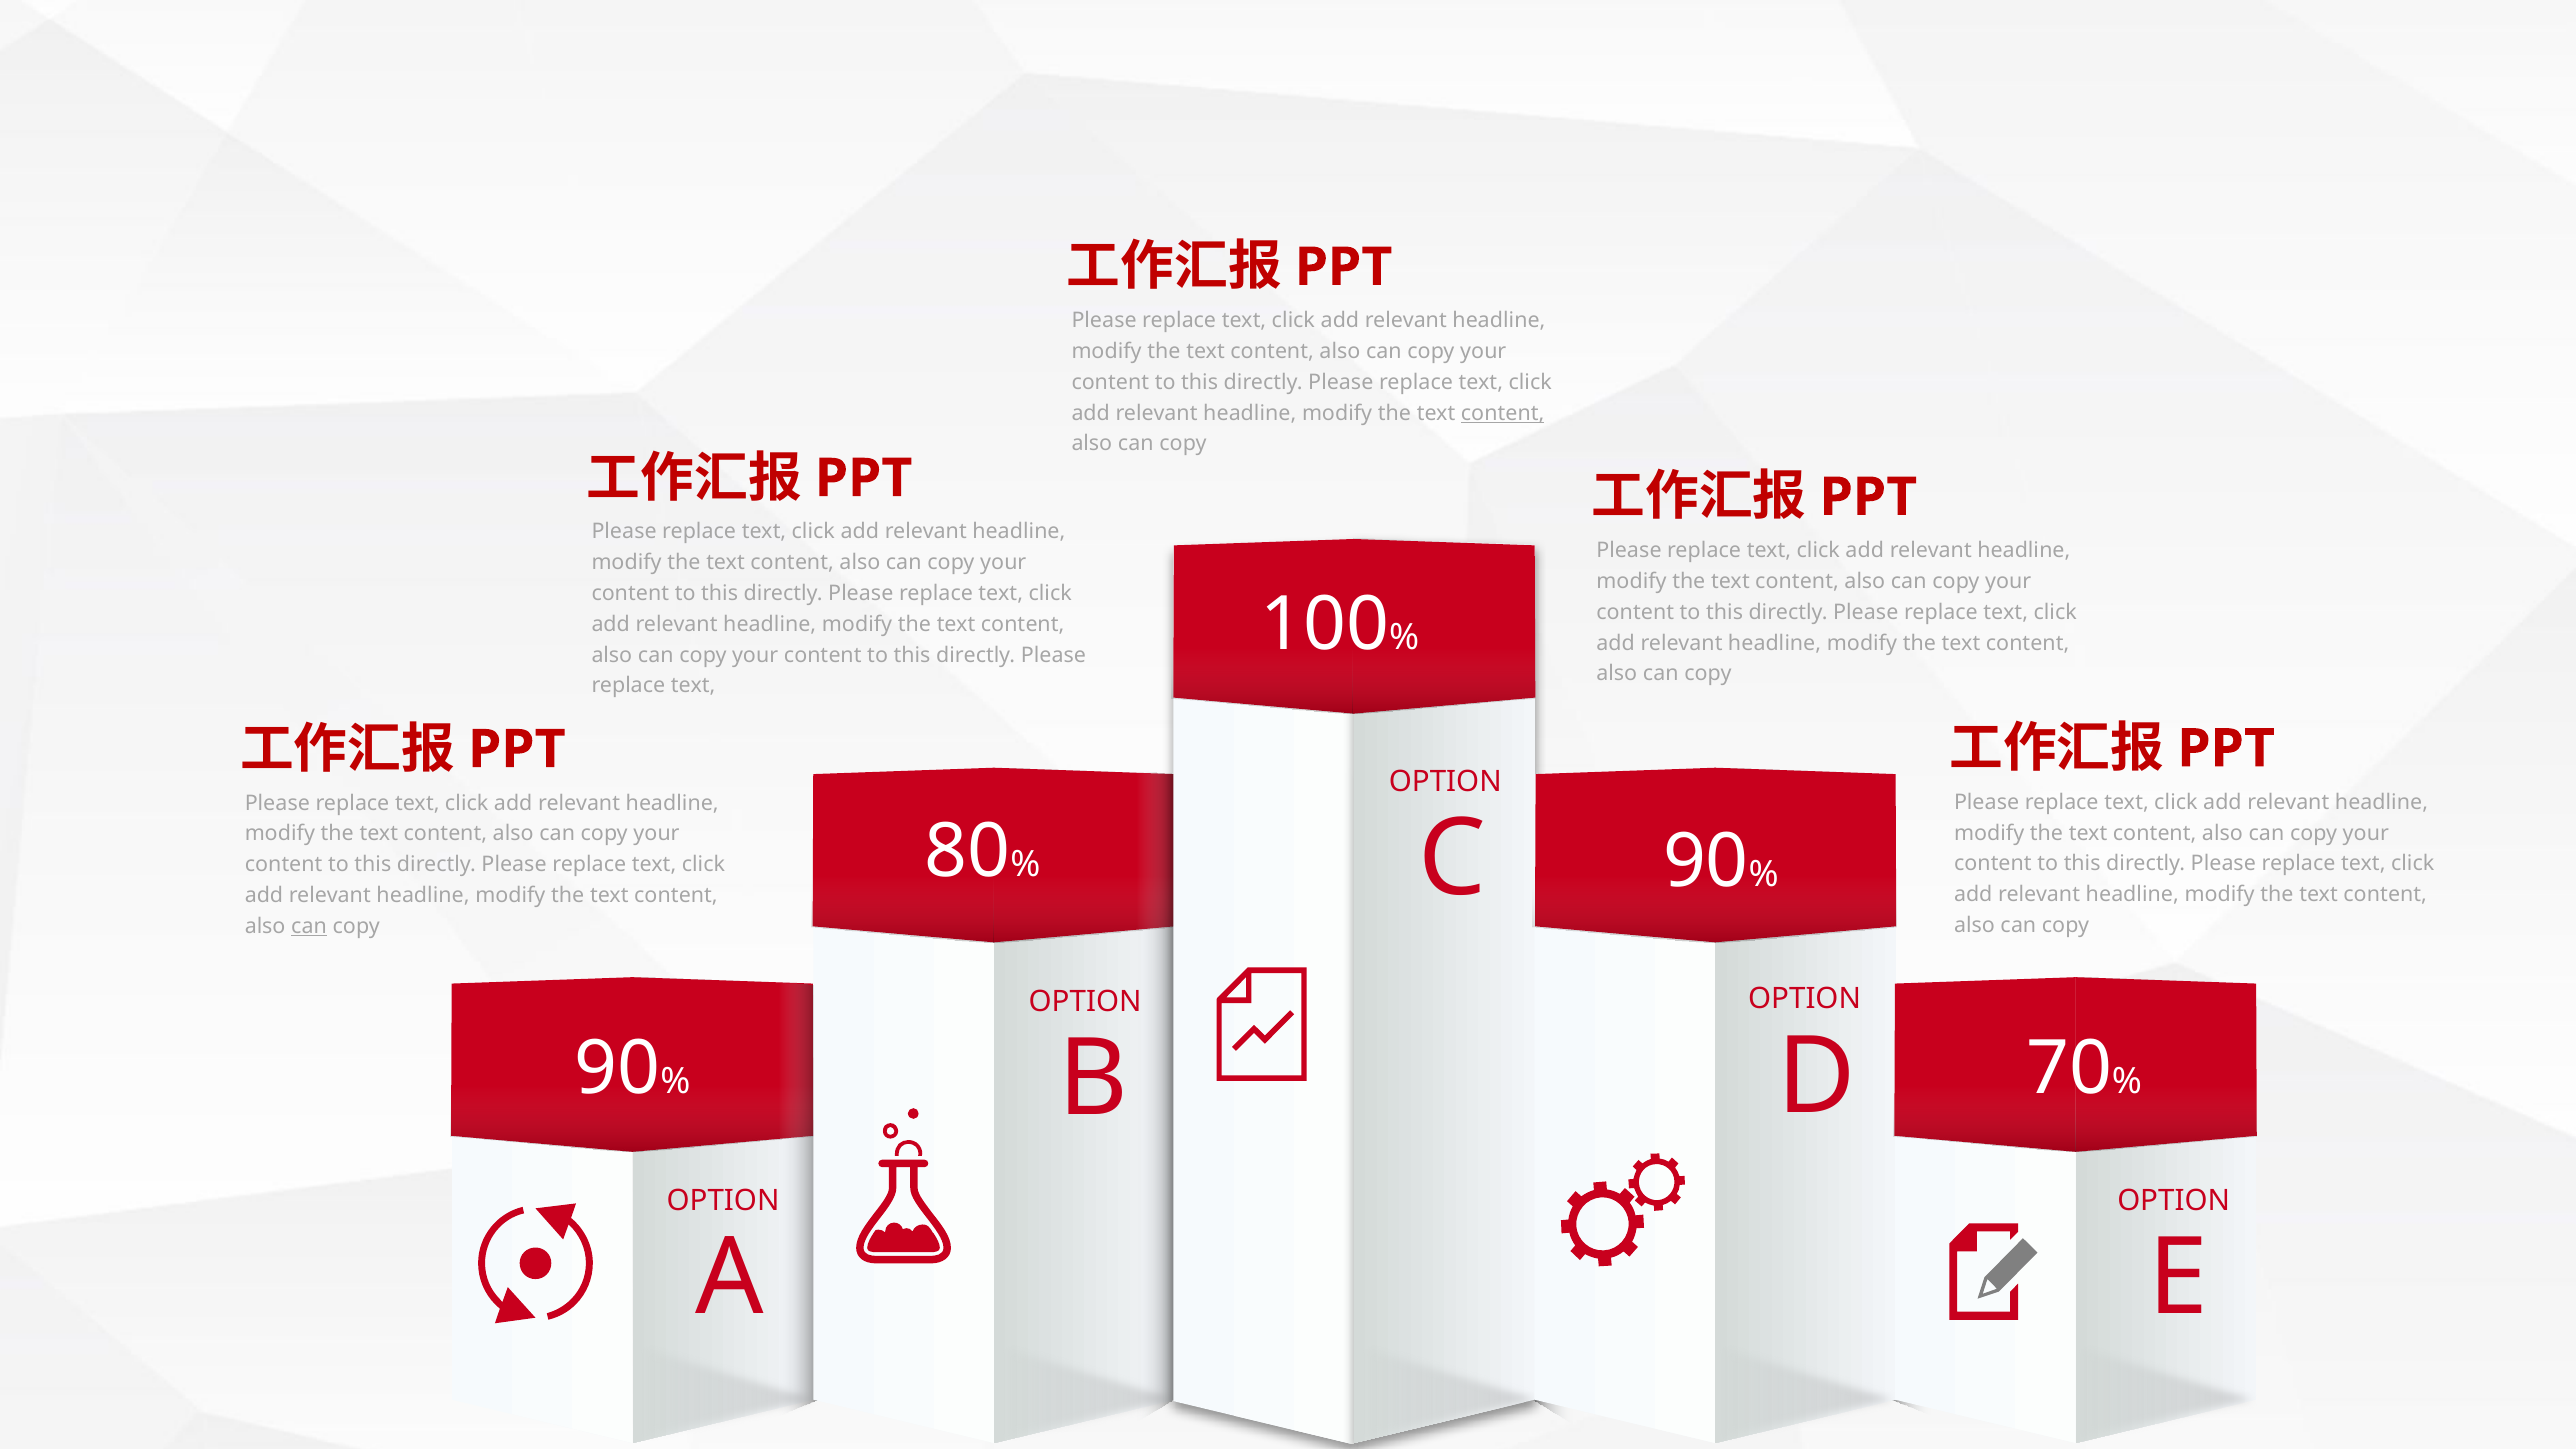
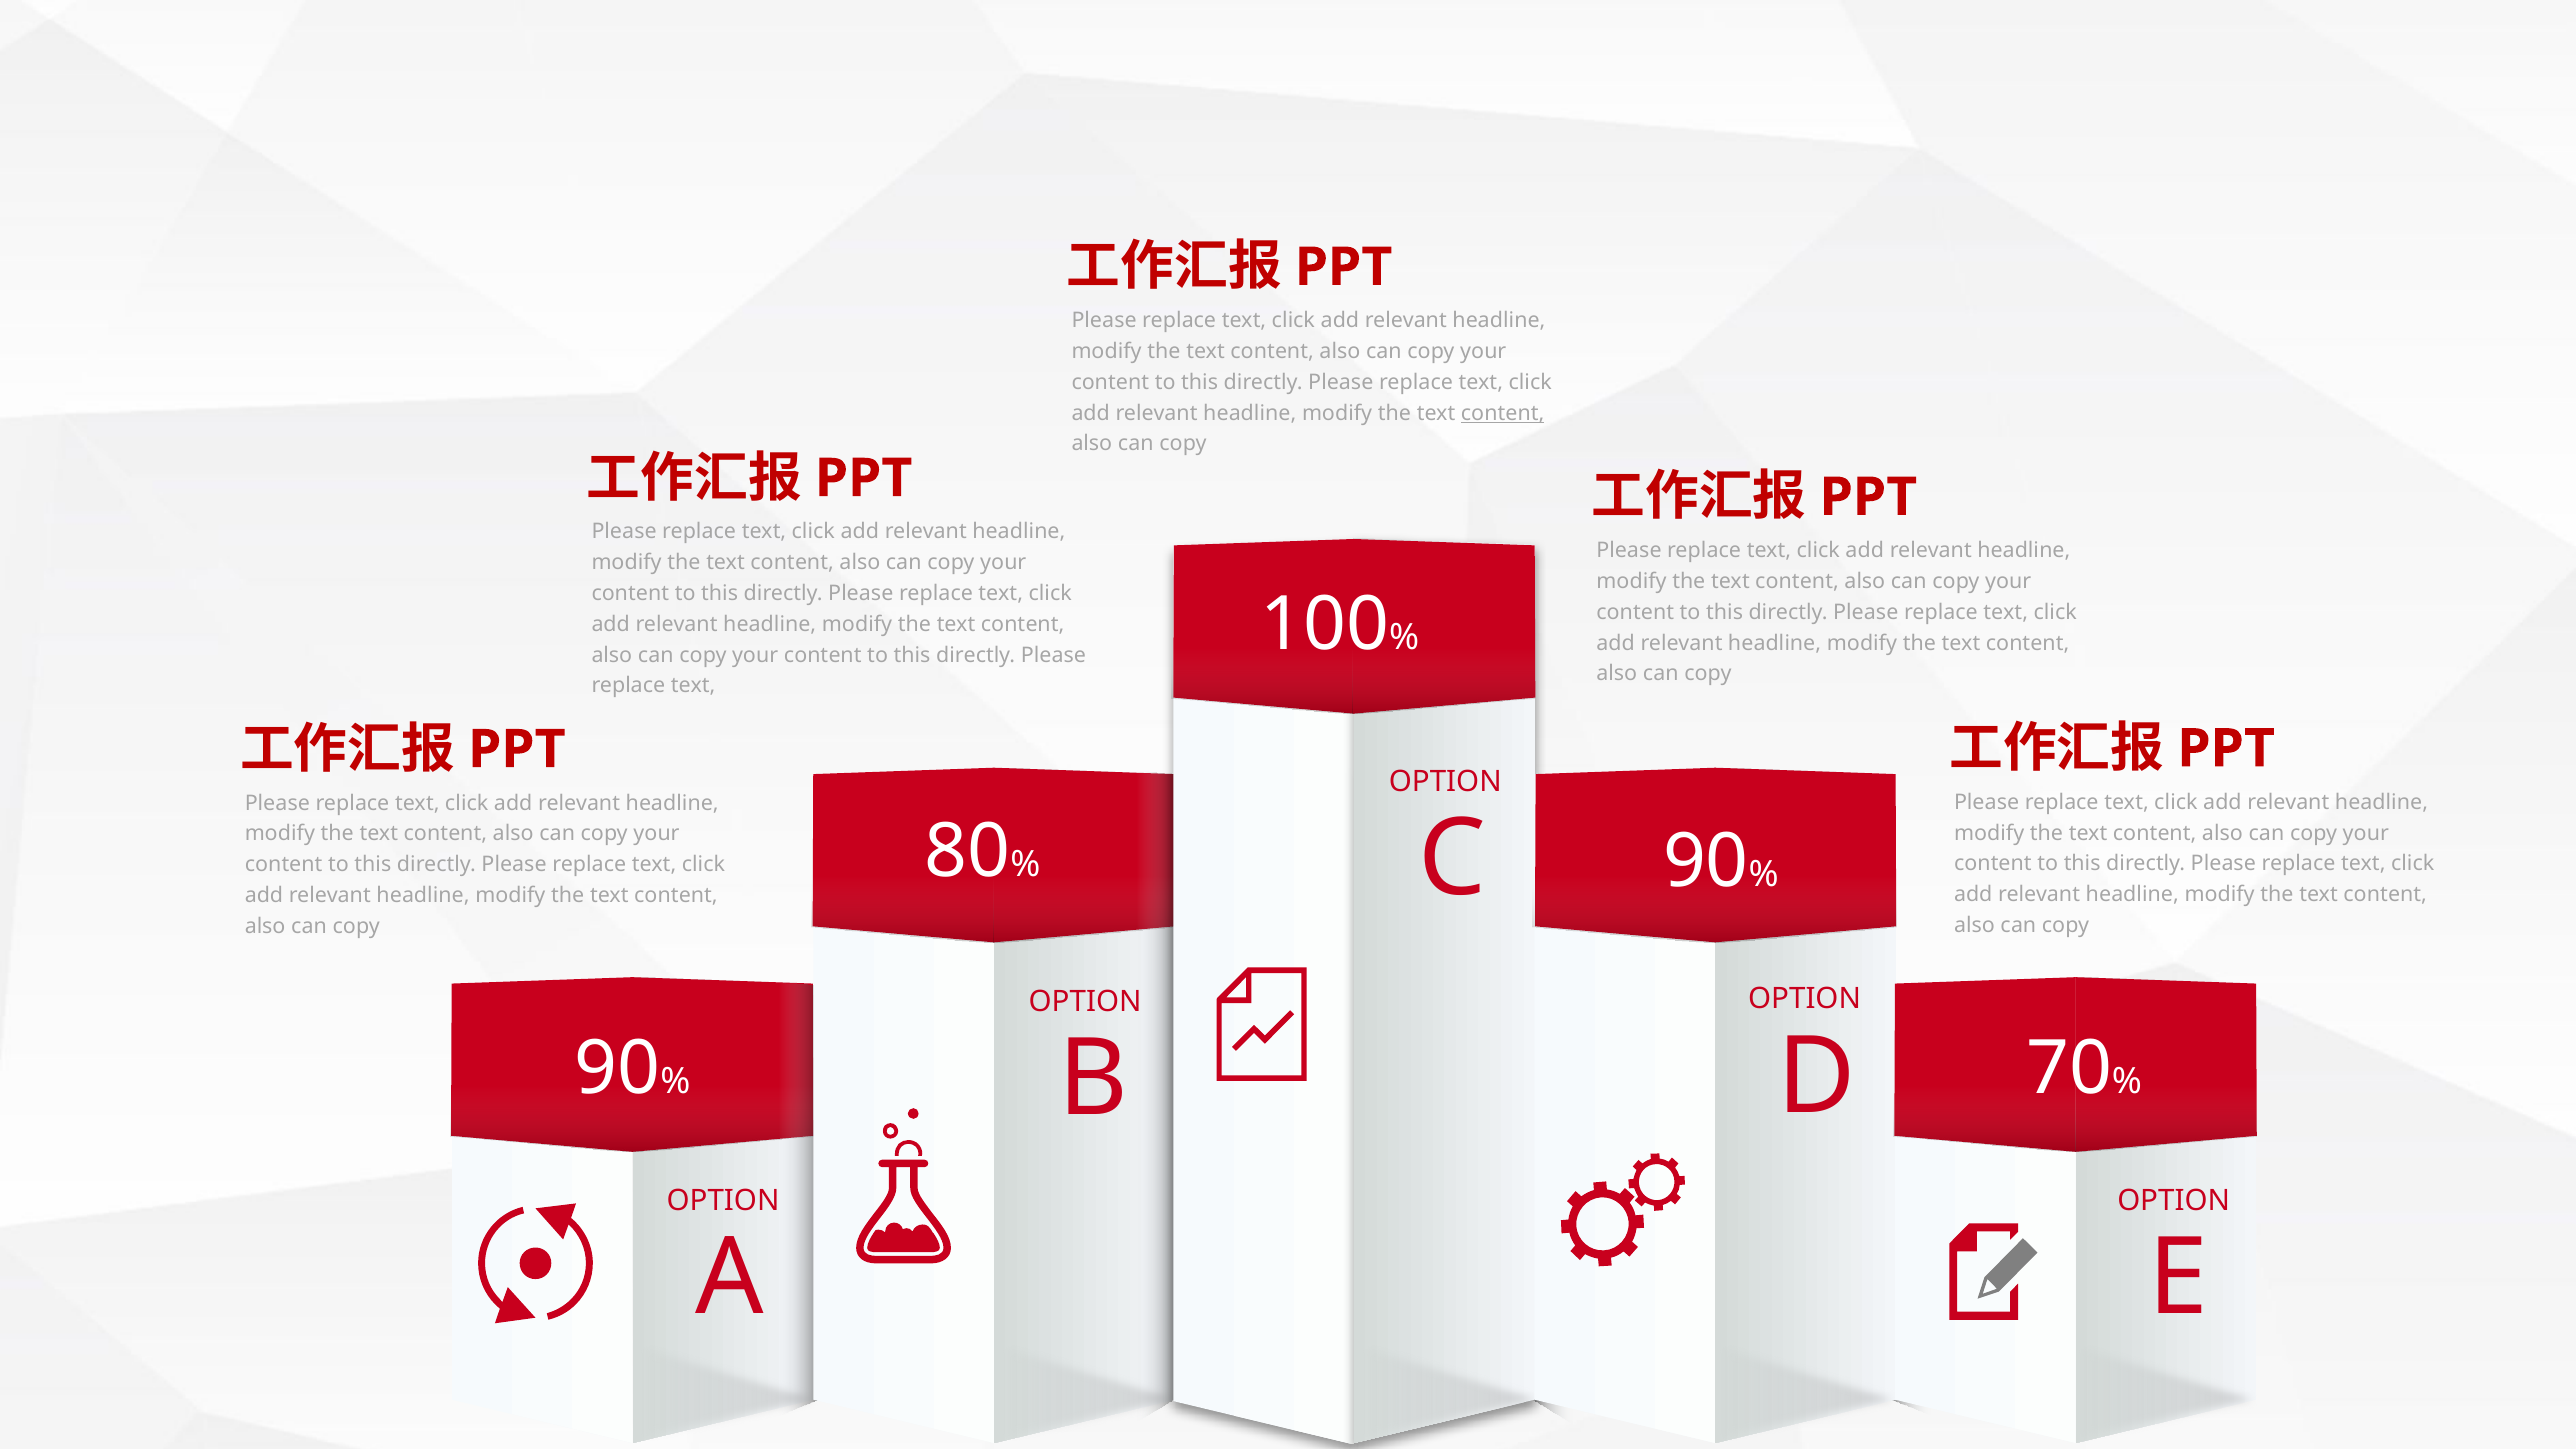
can at (309, 926) underline: present -> none
